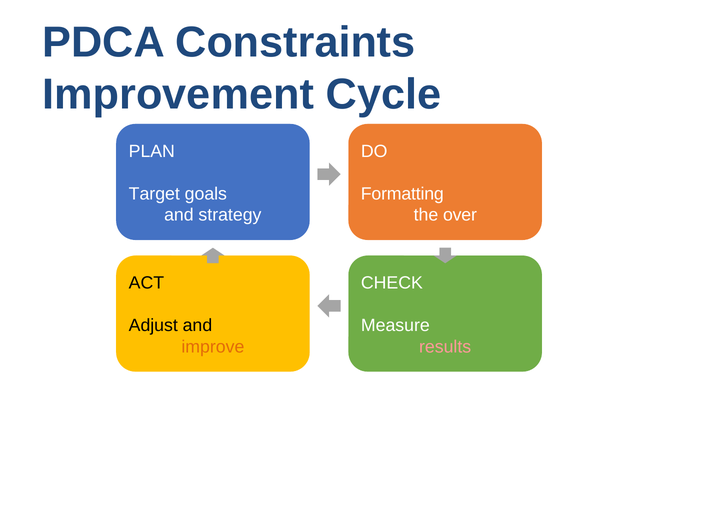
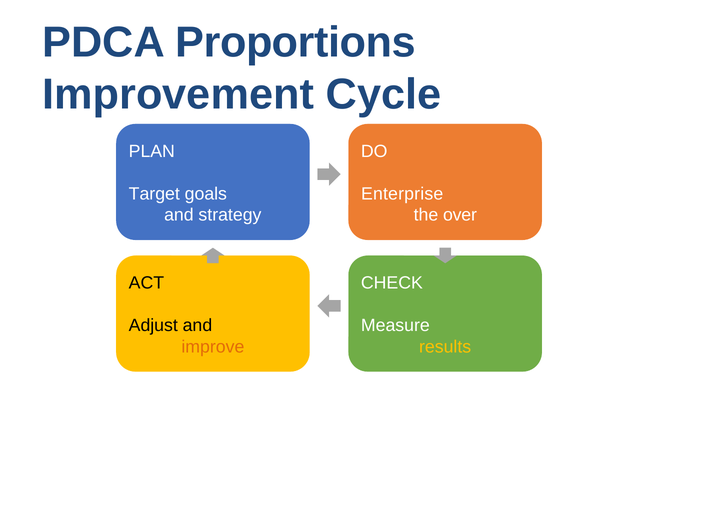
Constraints: Constraints -> Proportions
Formatting: Formatting -> Enterprise
results colour: pink -> yellow
